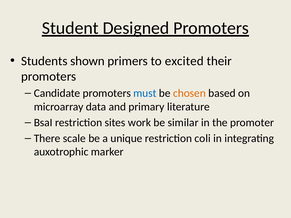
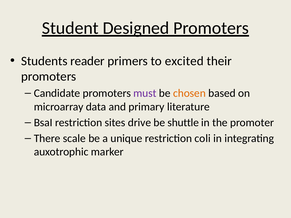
shown: shown -> reader
must colour: blue -> purple
work: work -> drive
similar: similar -> shuttle
